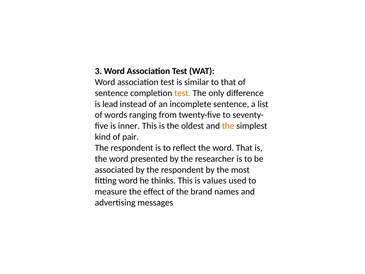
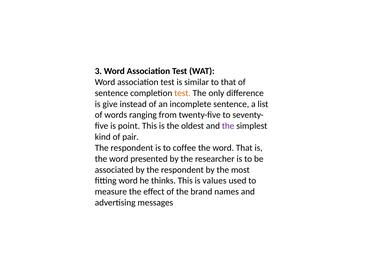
lead: lead -> give
inner: inner -> point
the at (228, 126) colour: orange -> purple
reflect: reflect -> coffee
